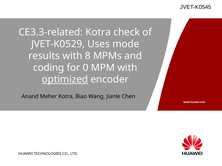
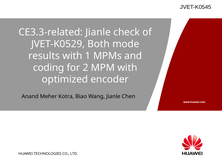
CE3.3-related Kotra: Kotra -> Jianle
Uses: Uses -> Both
8: 8 -> 1
0: 0 -> 2
optimized underline: present -> none
